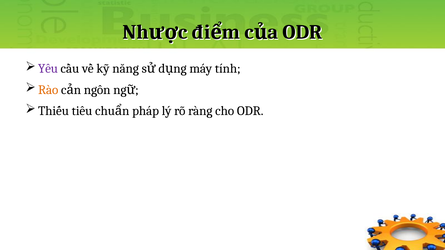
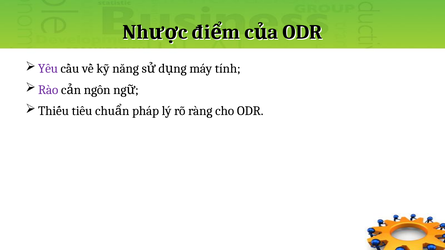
Rào colour: orange -> purple
